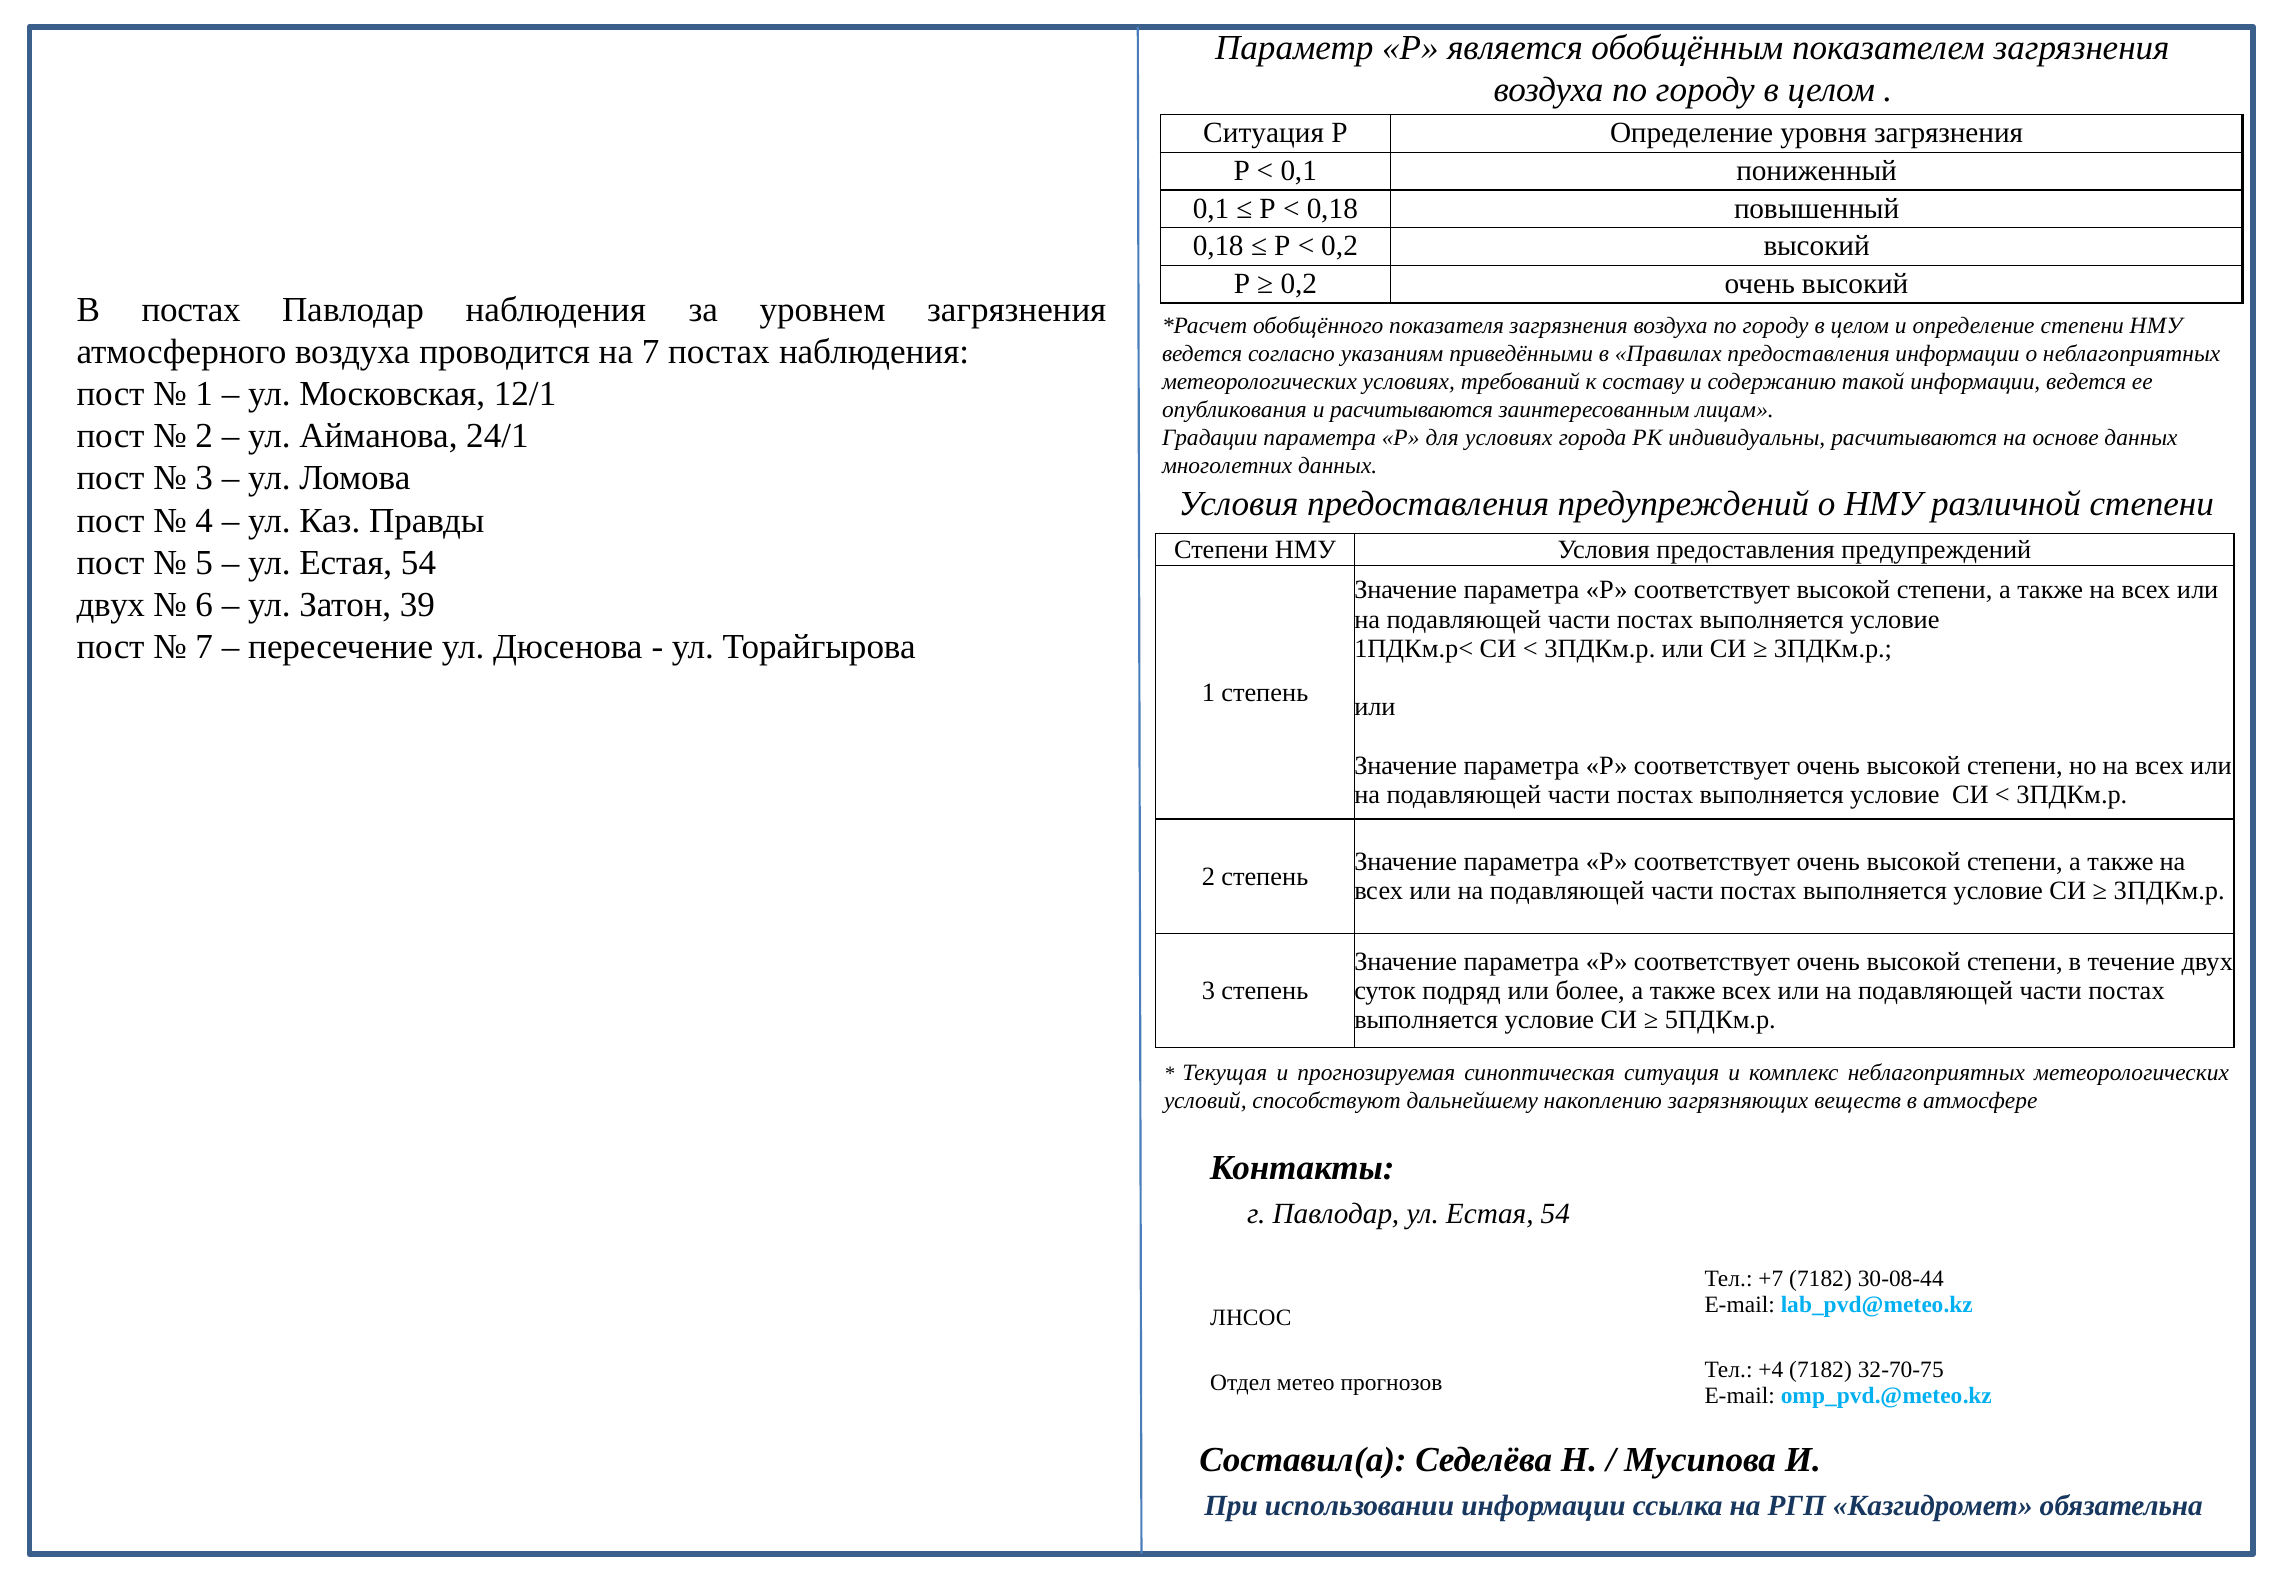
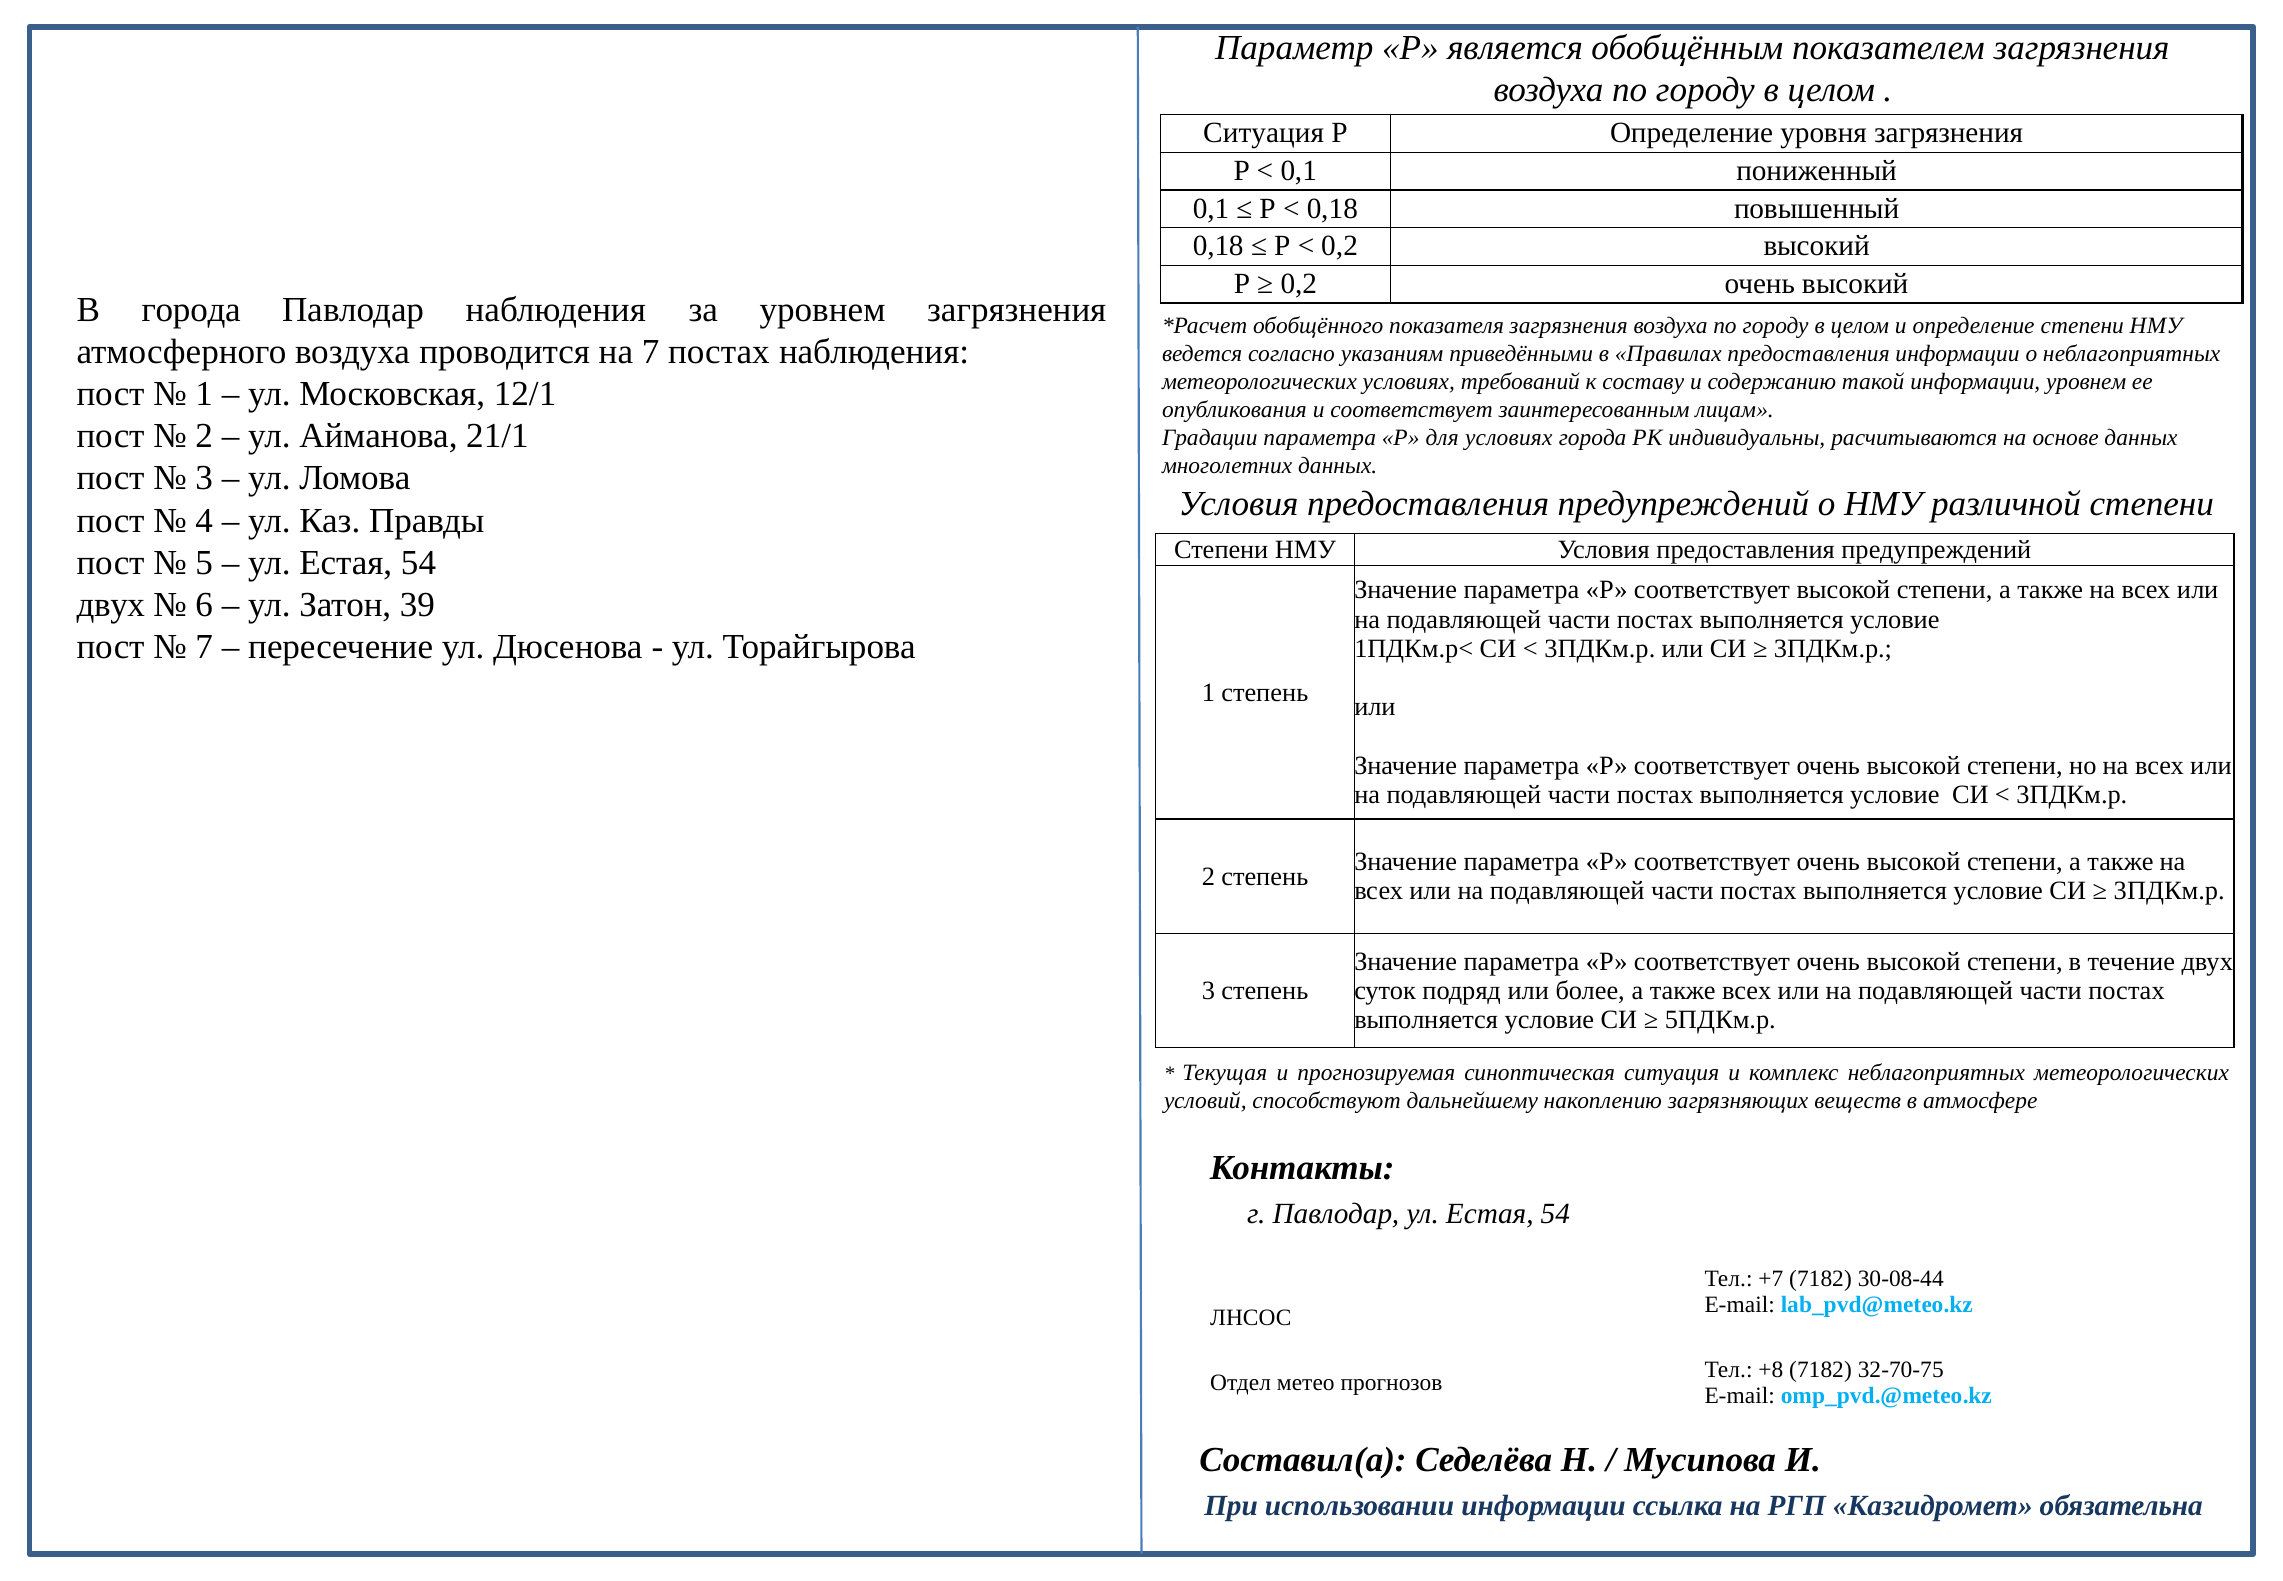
В постах: постах -> города
информации ведется: ведется -> уровнем
и расчитываются: расчитываются -> соответствует
24/1: 24/1 -> 21/1
+4: +4 -> +8
